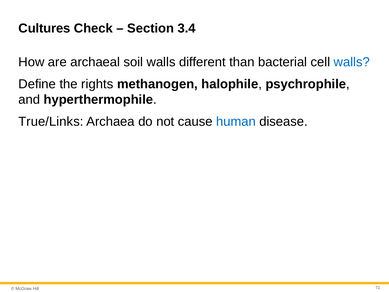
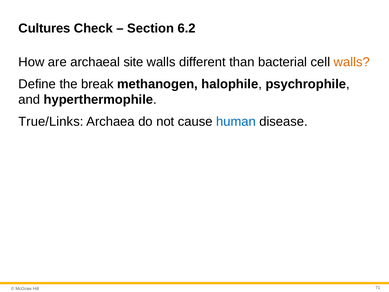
3.4: 3.4 -> 6.2
soil: soil -> site
walls at (352, 62) colour: blue -> orange
rights: rights -> break
